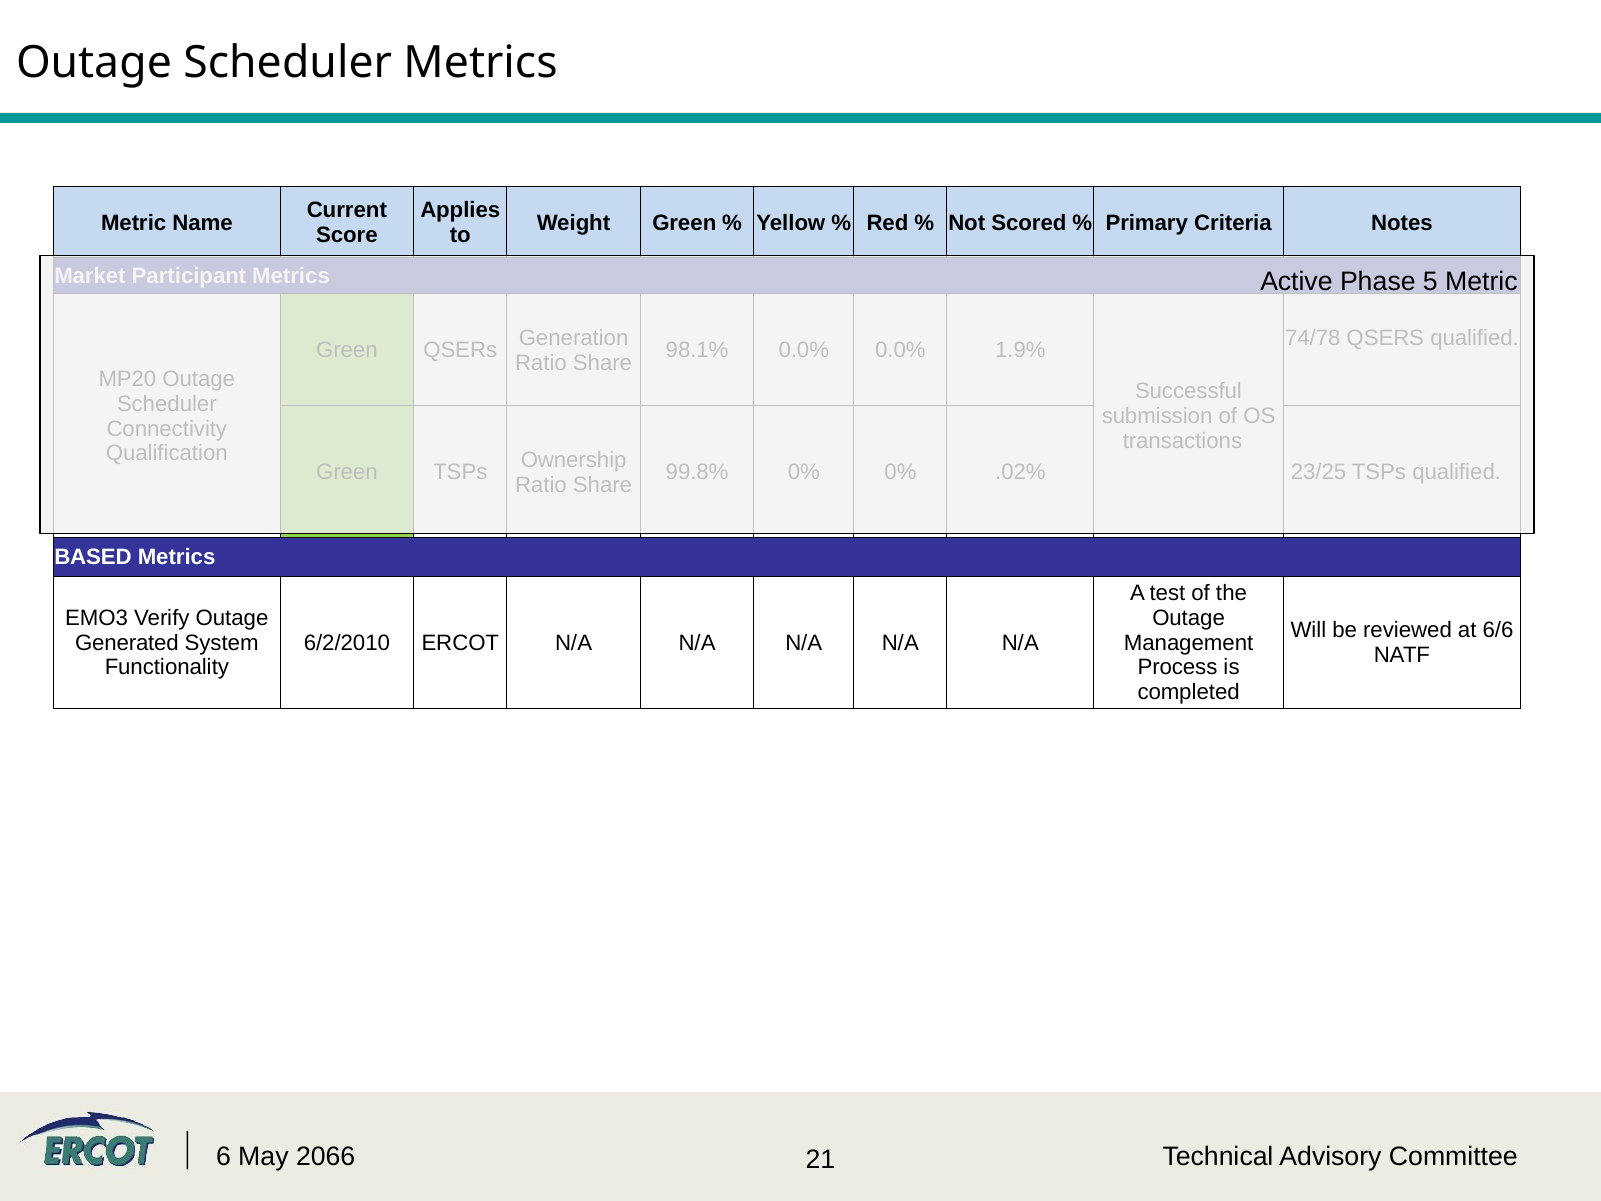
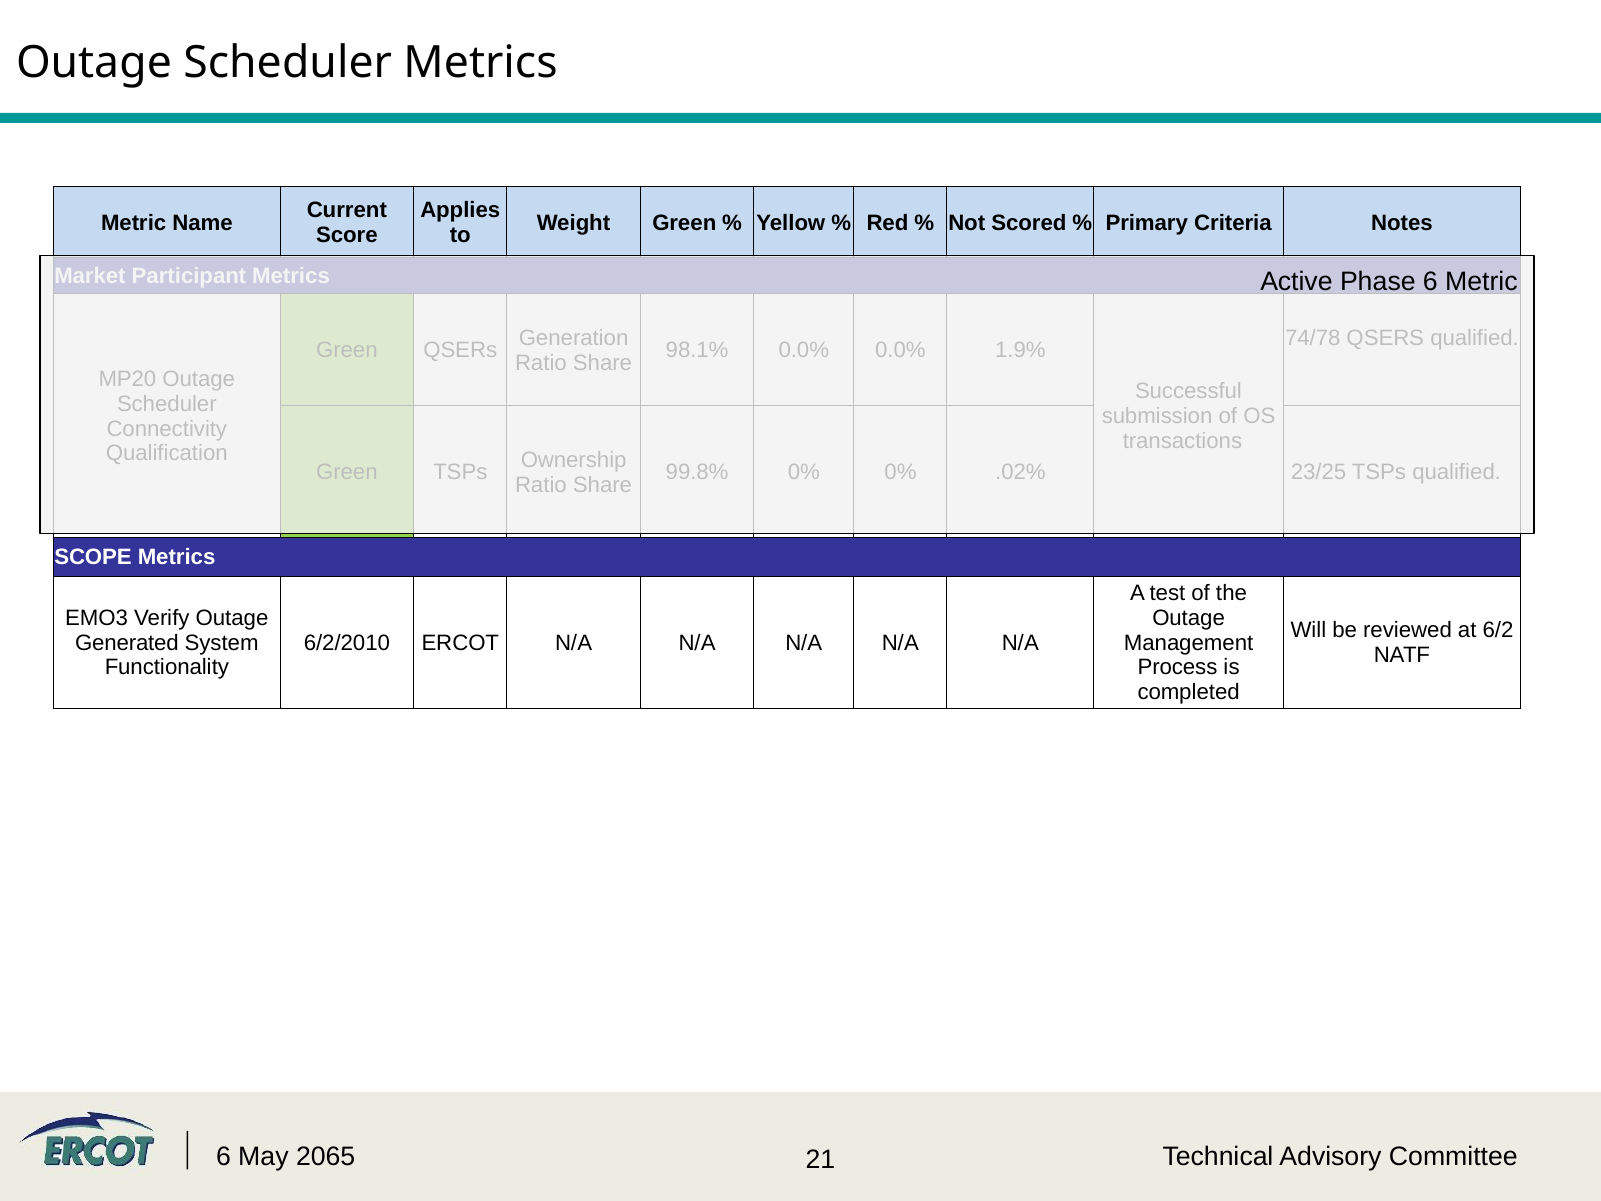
Phase 5: 5 -> 6
BASED: BASED -> SCOPE
6/6: 6/6 -> 6/2
2066: 2066 -> 2065
